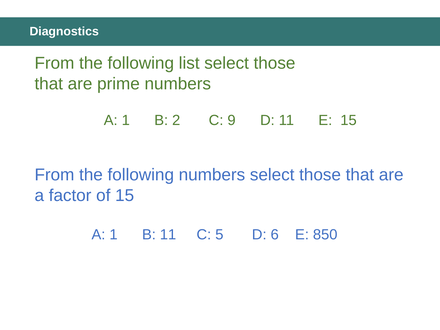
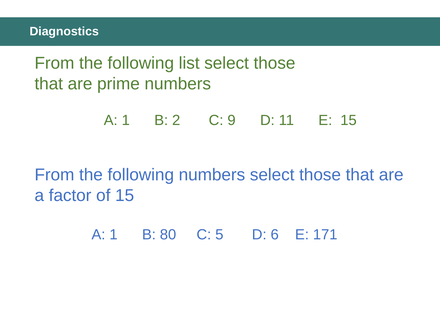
B 11: 11 -> 80
850: 850 -> 171
